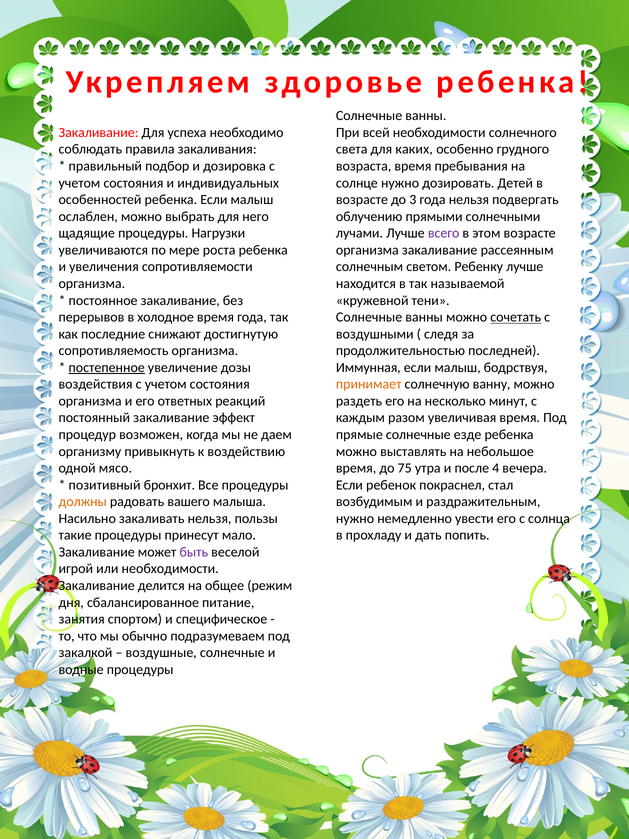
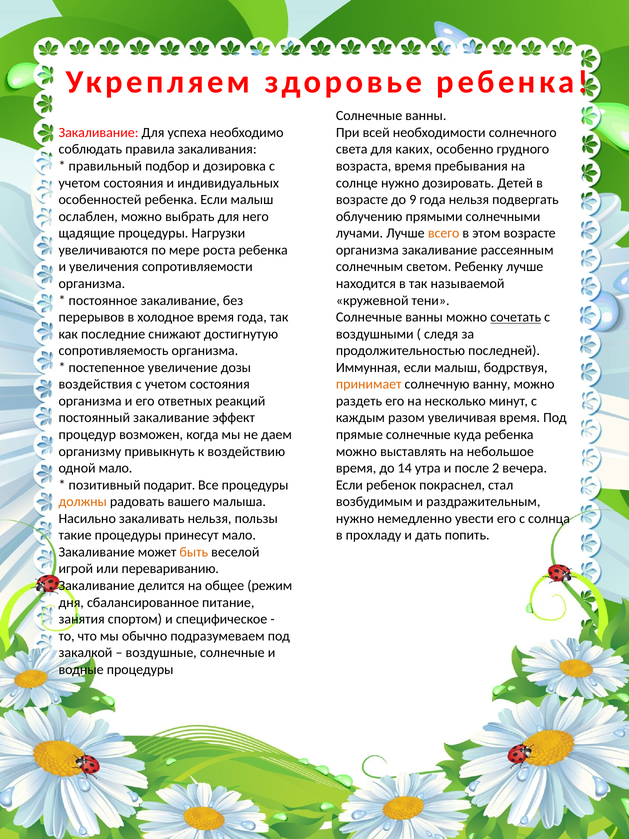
3: 3 -> 9
всего colour: purple -> orange
постепенное underline: present -> none
езде: езде -> куда
одной мясо: мясо -> мало
75: 75 -> 14
4: 4 -> 2
бронхит: бронхит -> подарит
быть colour: purple -> orange
или необходимости: необходимости -> перевариванию
